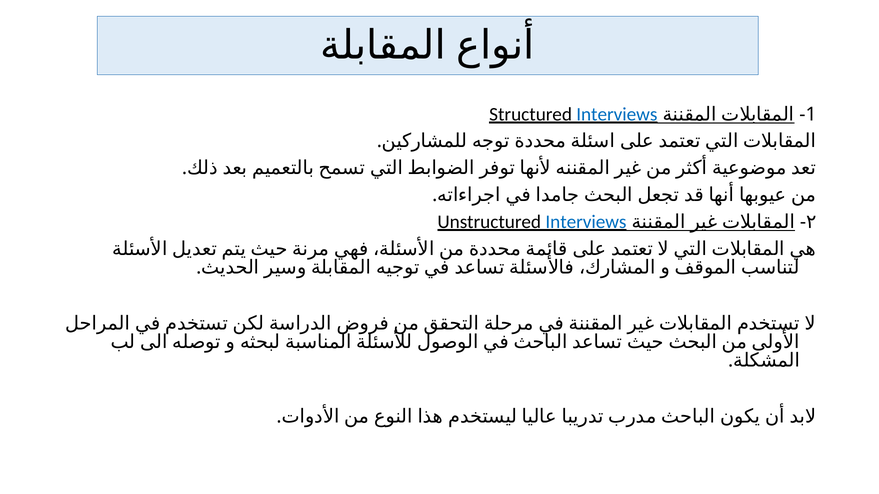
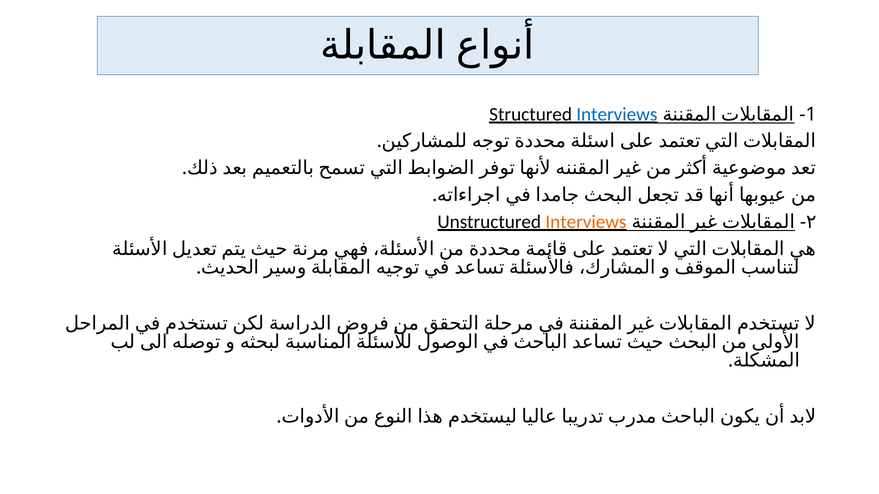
Interviews at (586, 222) colour: blue -> orange
